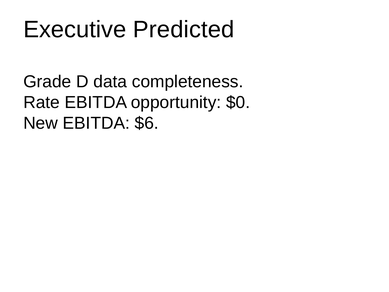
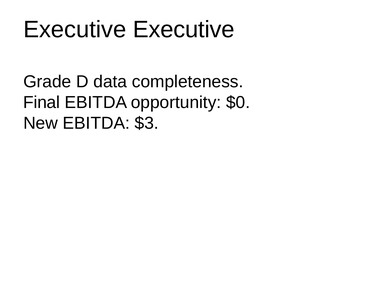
Executive Predicted: Predicted -> Executive
Rate: Rate -> Final
$6: $6 -> $3
